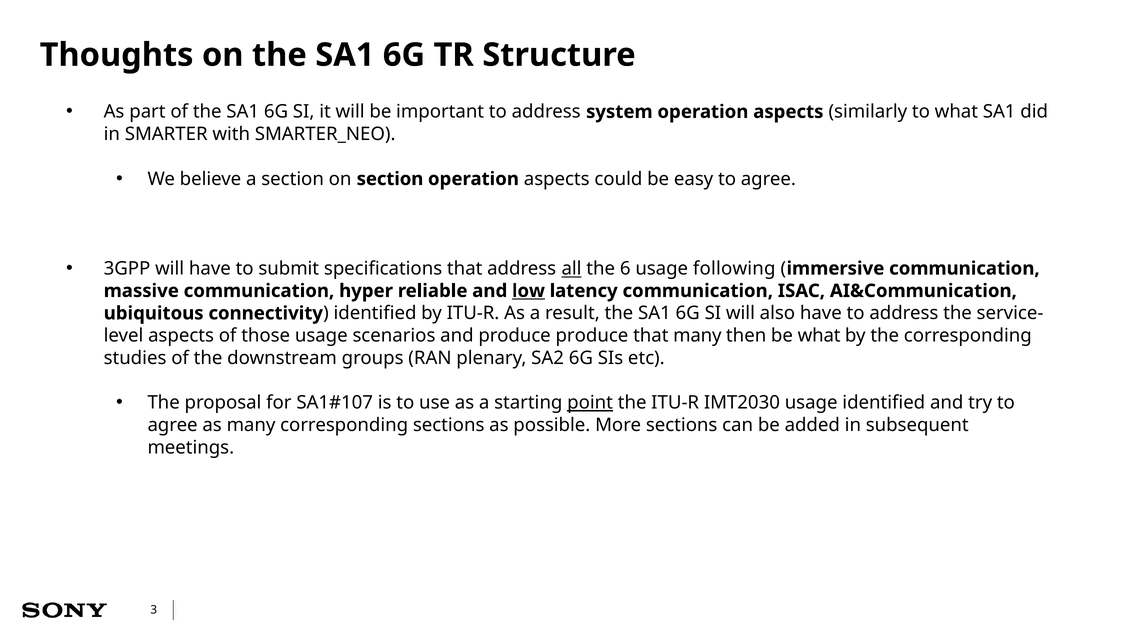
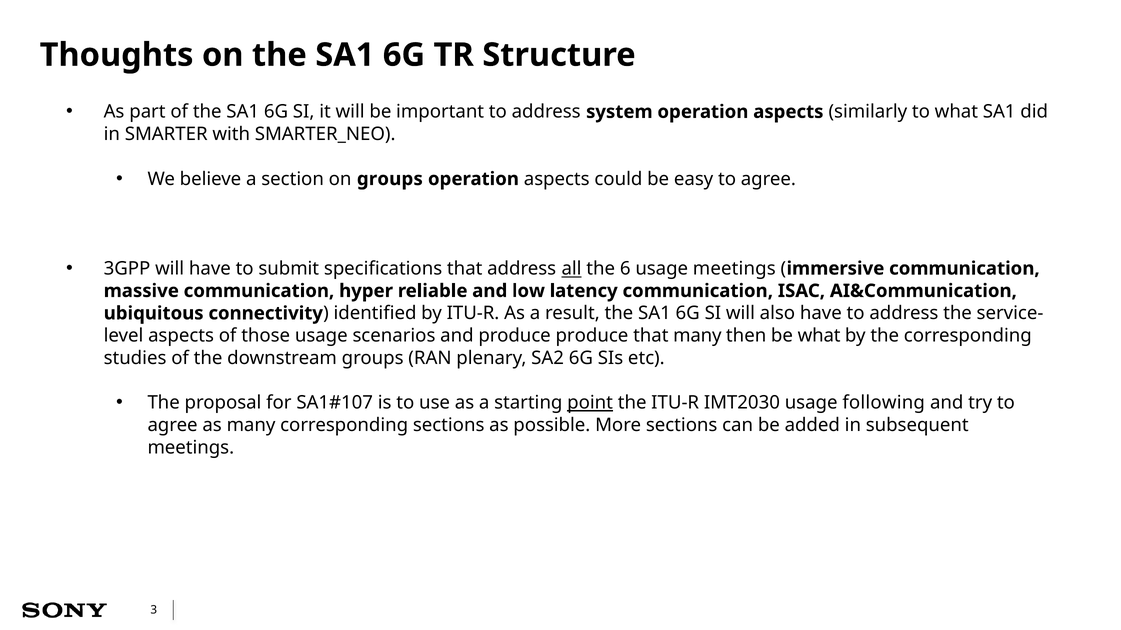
on section: section -> groups
usage following: following -> meetings
low underline: present -> none
usage identified: identified -> following
